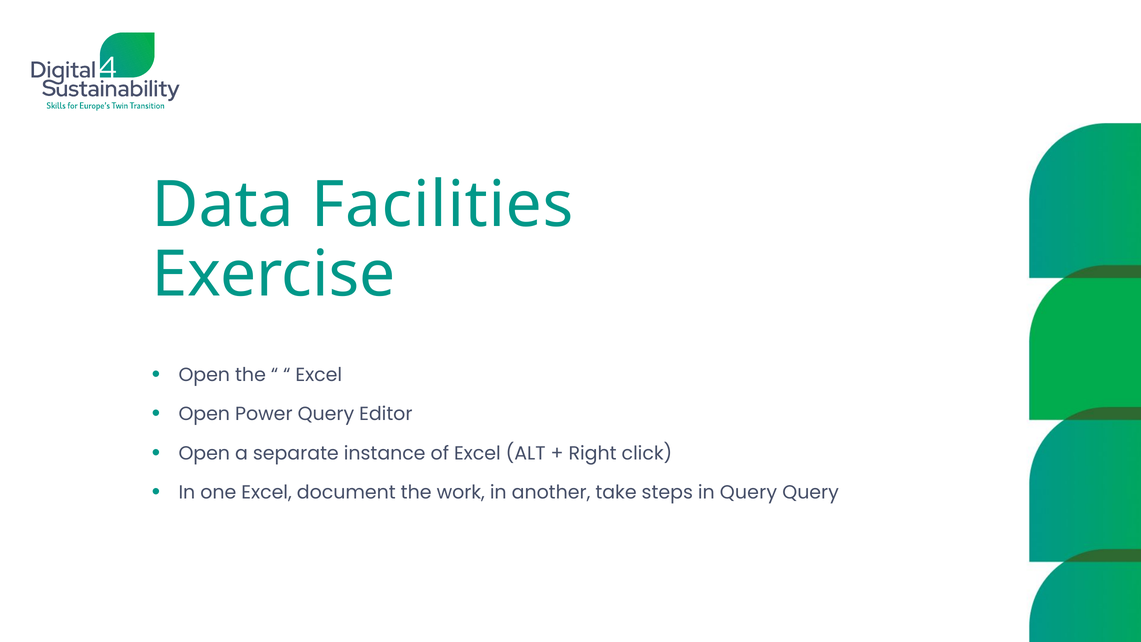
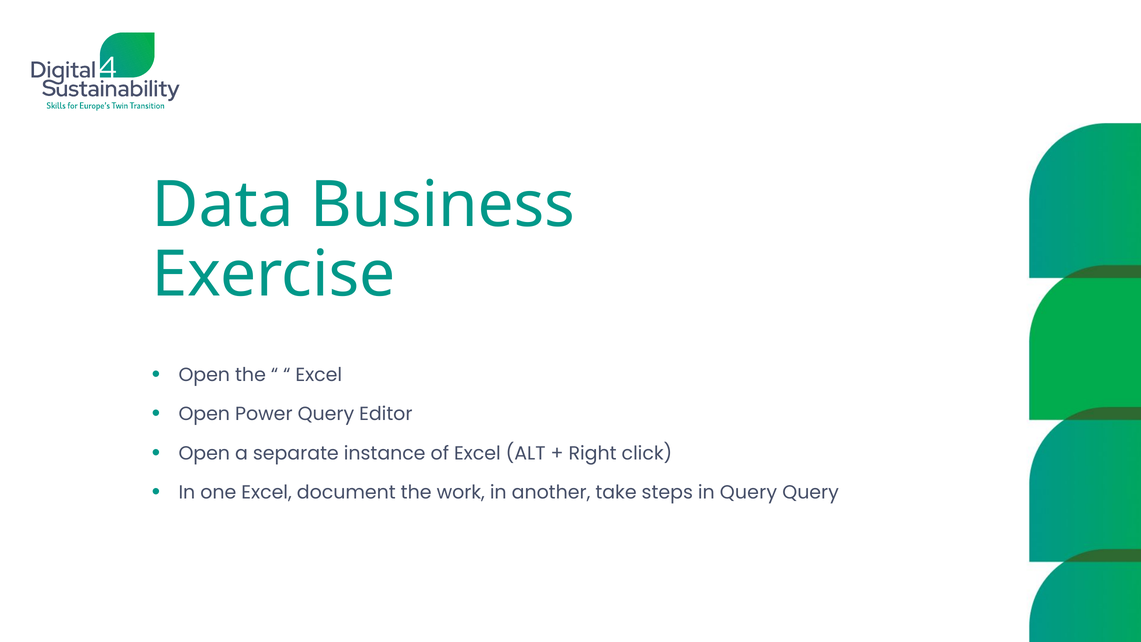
Facilities: Facilities -> Business
